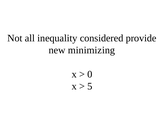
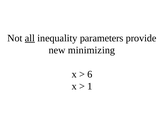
all underline: none -> present
considered: considered -> parameters
0: 0 -> 6
5: 5 -> 1
